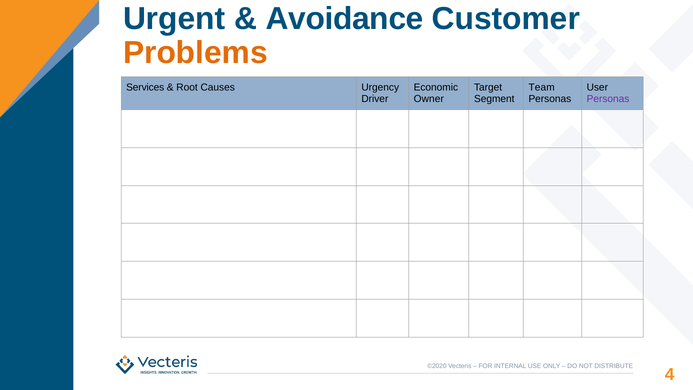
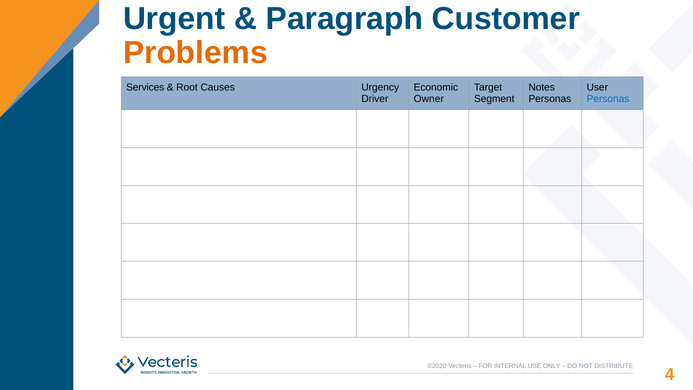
Avoidance: Avoidance -> Paragraph
Team: Team -> Notes
Personas at (608, 99) colour: purple -> blue
